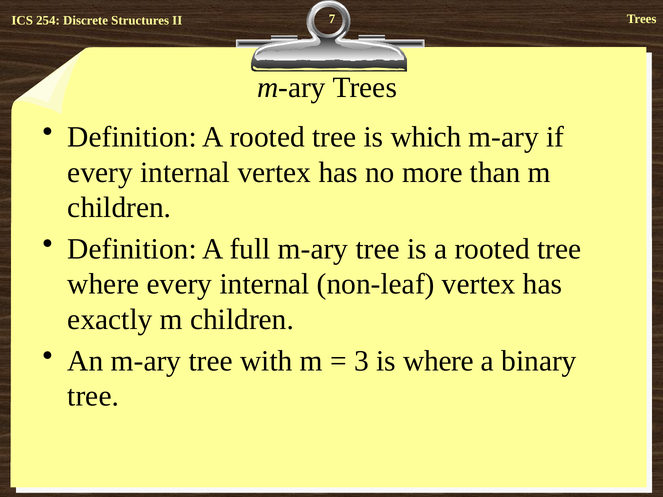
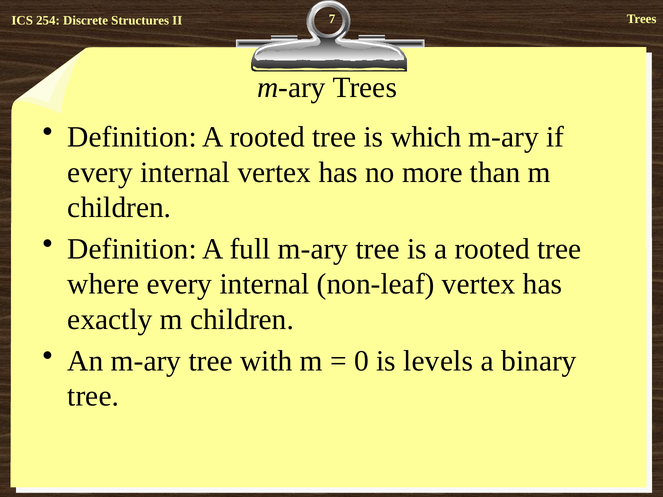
3: 3 -> 0
is where: where -> levels
